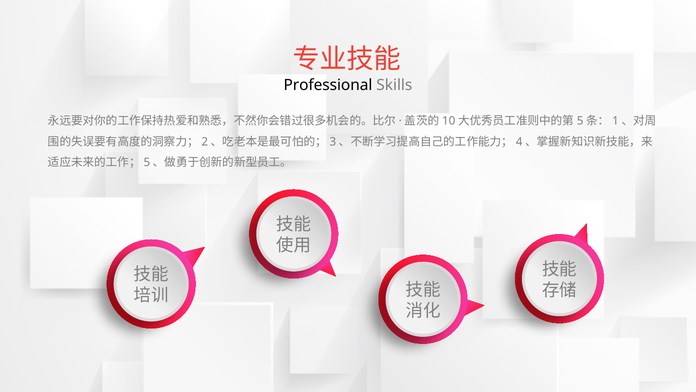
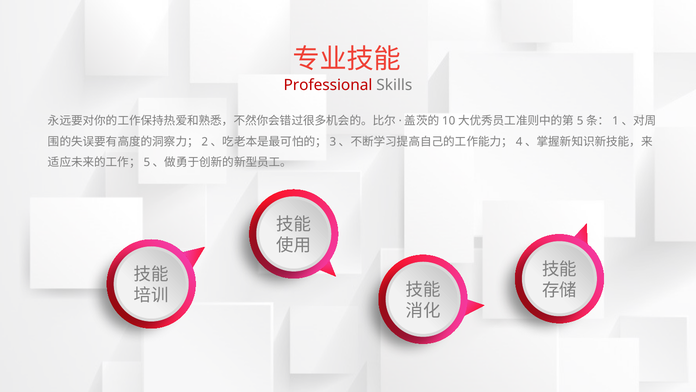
Professional colour: black -> red
